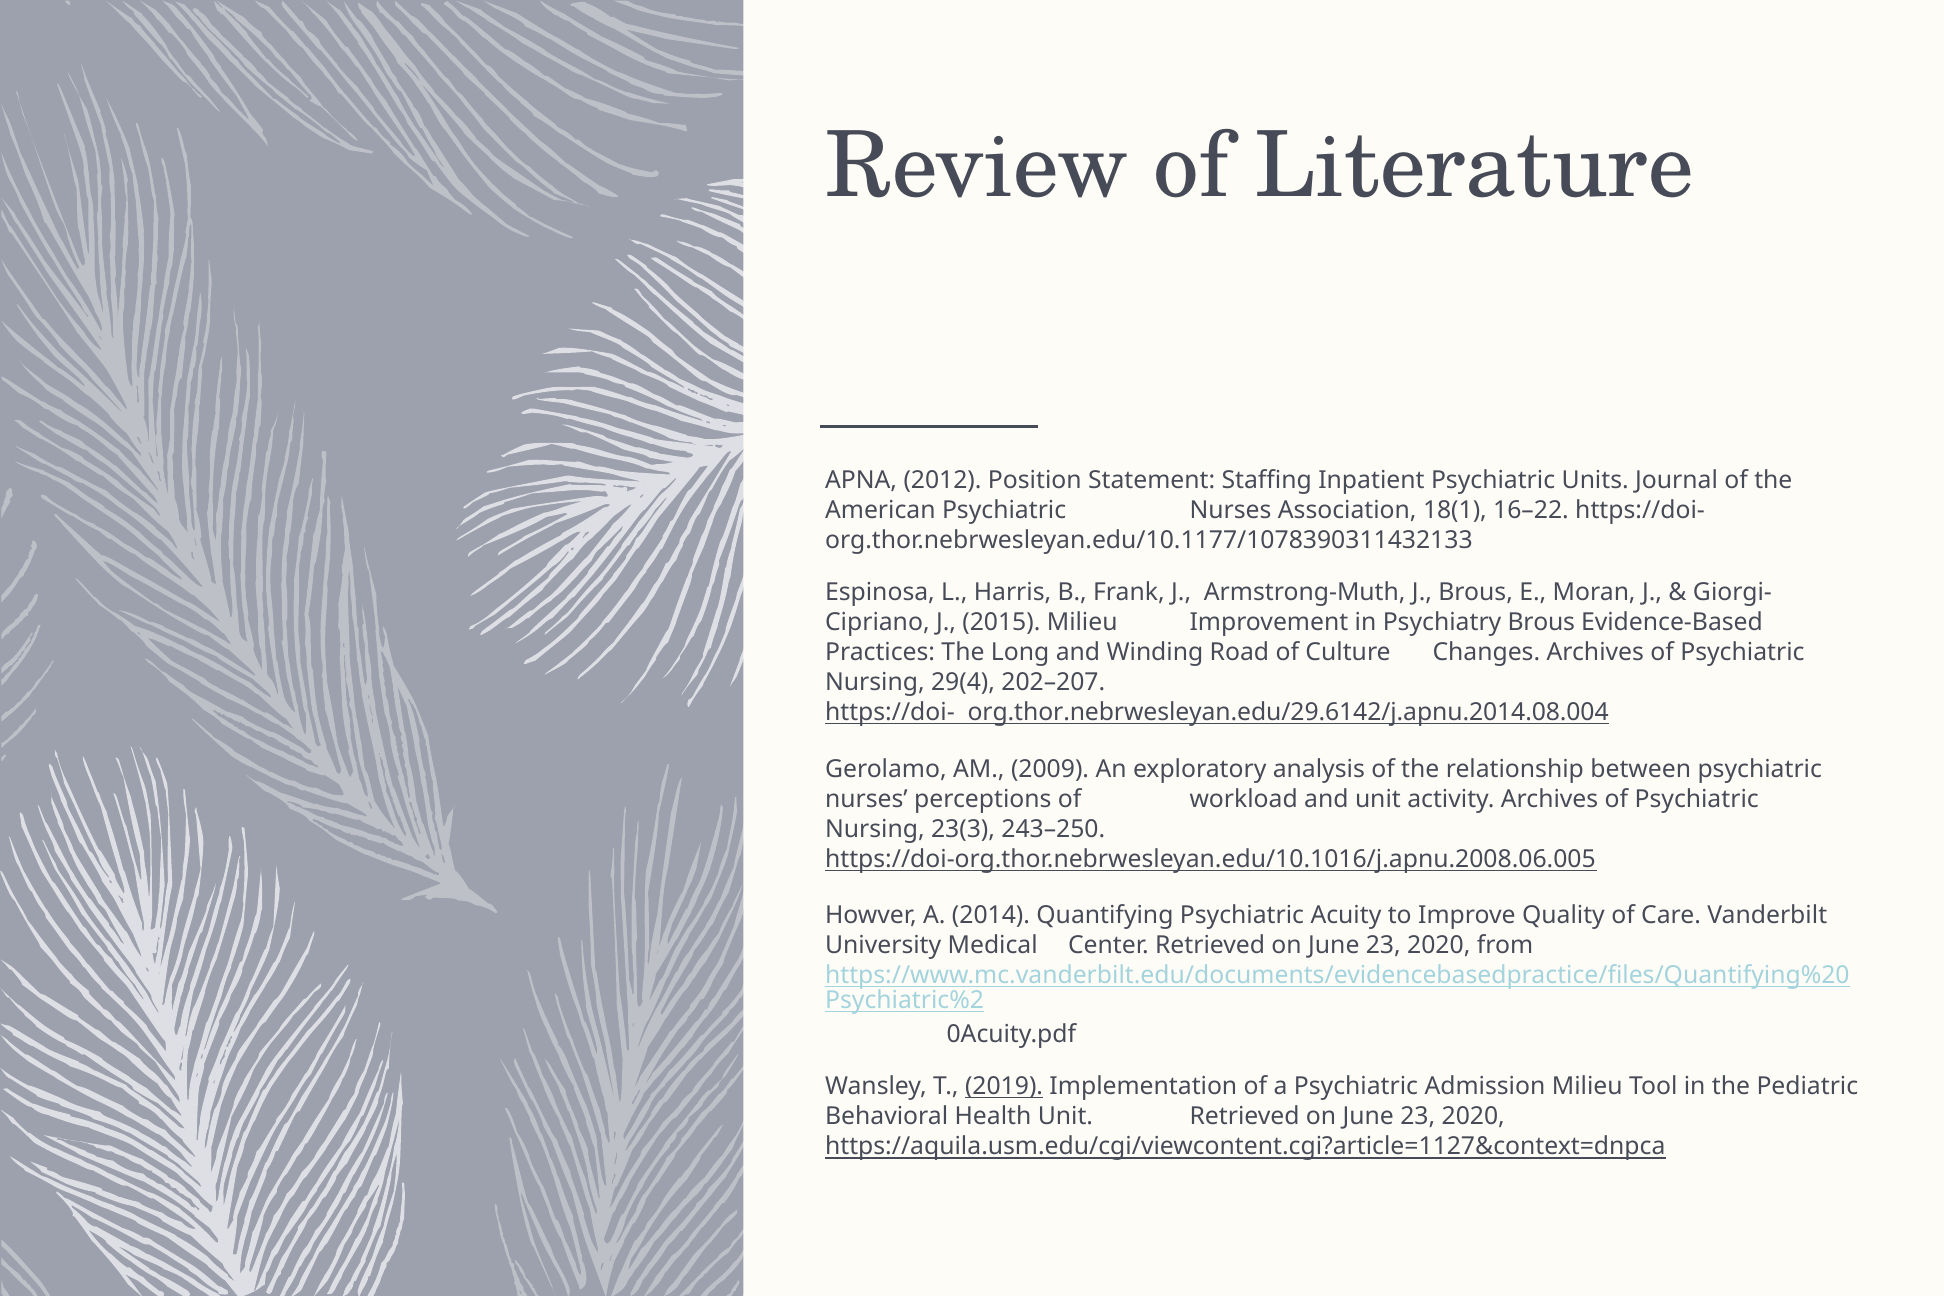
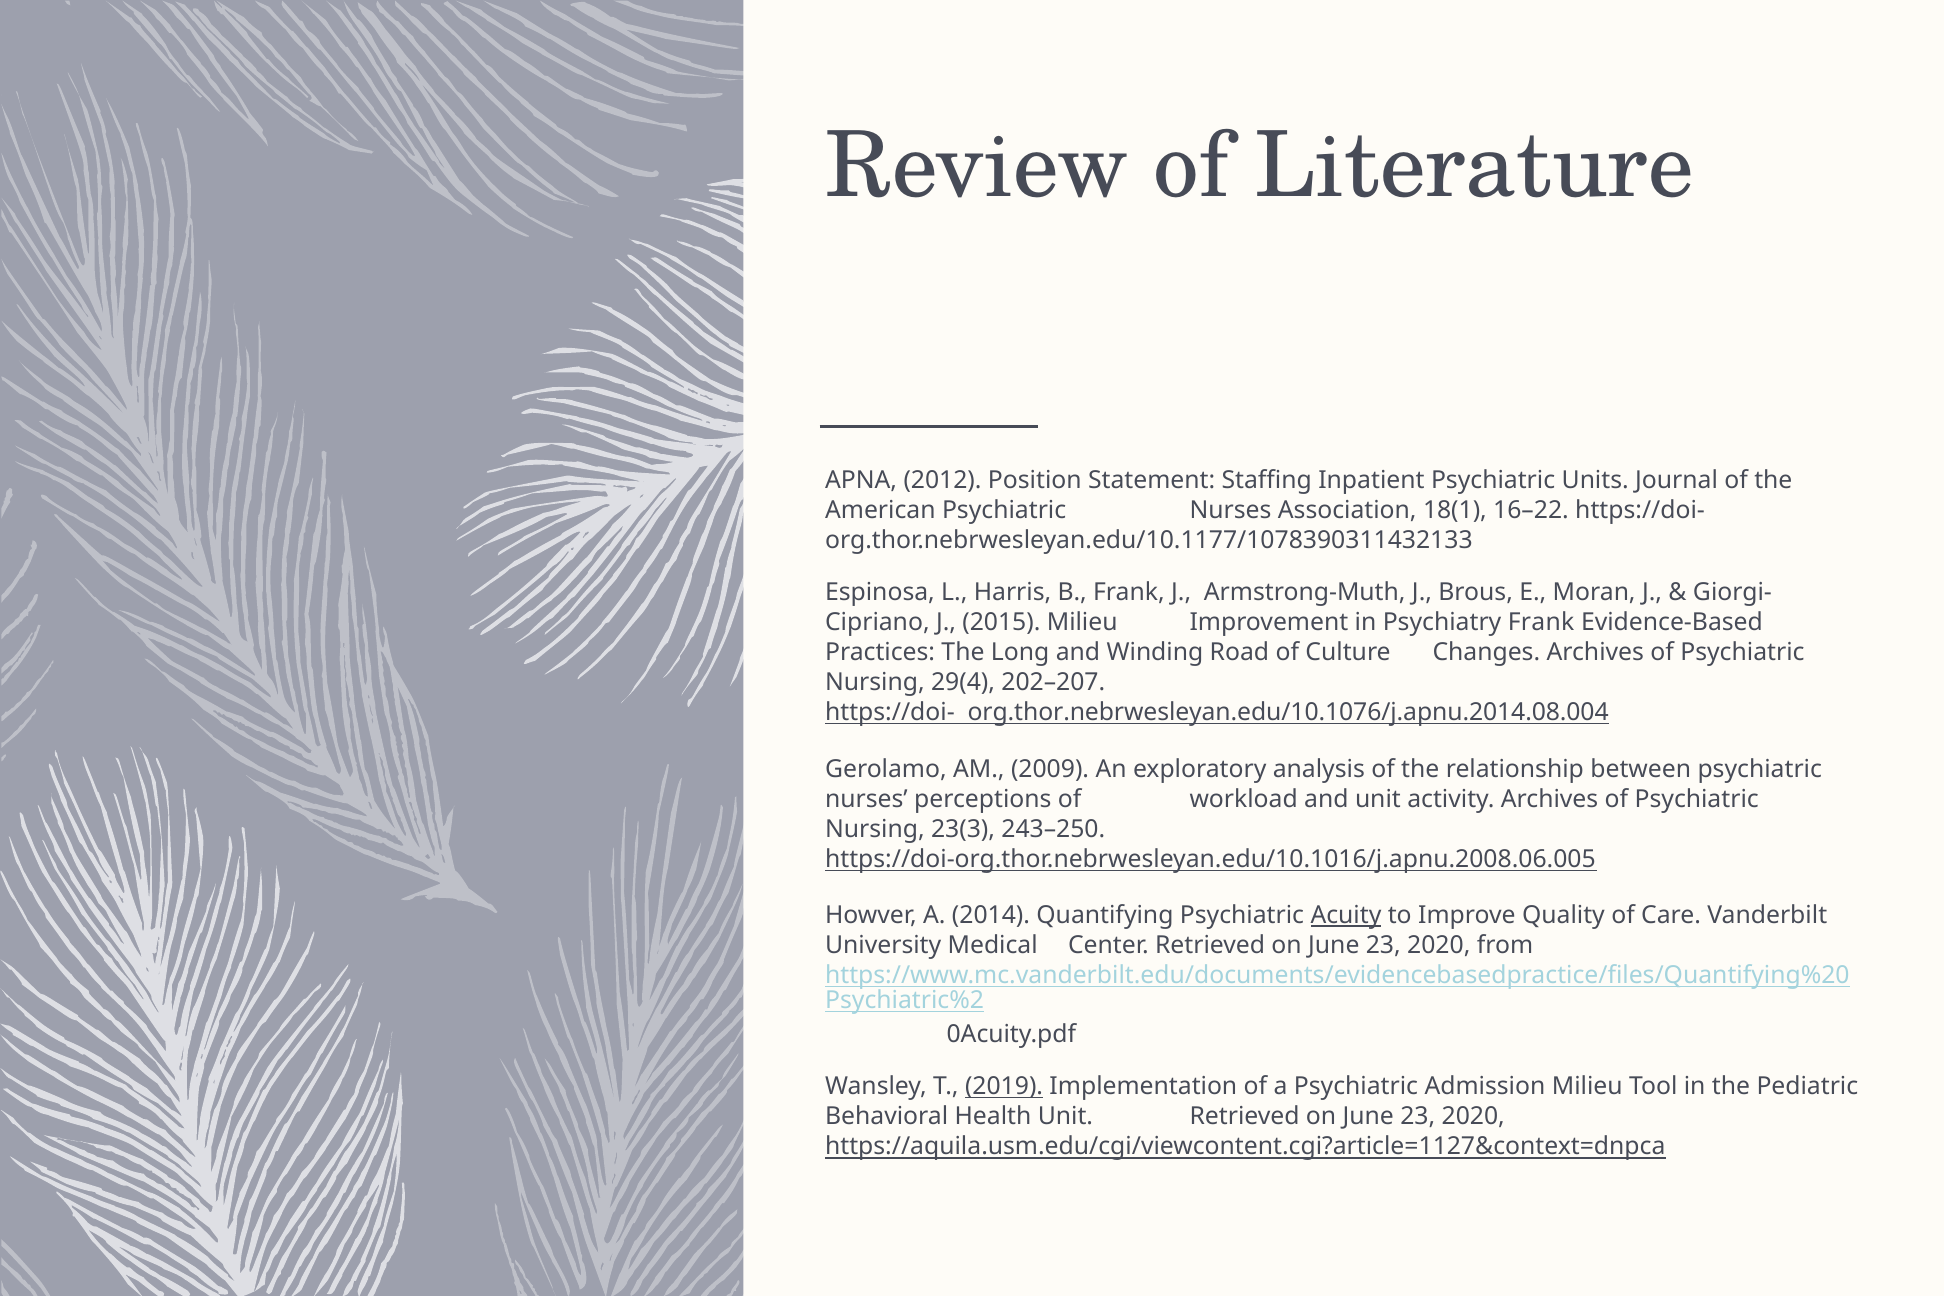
Psychiatry Brous: Brous -> Frank
org.thor.nebrwesleyan.edu/29.6142/j.apnu.2014.08.004: org.thor.nebrwesleyan.edu/29.6142/j.apnu.2014.08.004 -> org.thor.nebrwesleyan.edu/10.1076/j.apnu.2014.08.004
Acuity underline: none -> present
